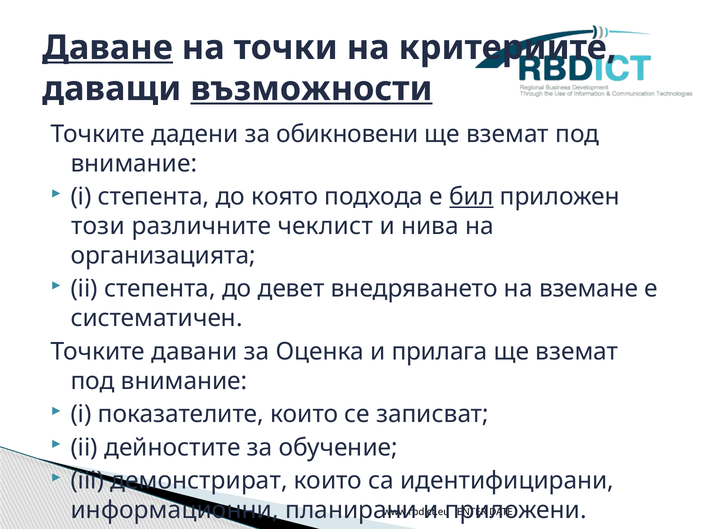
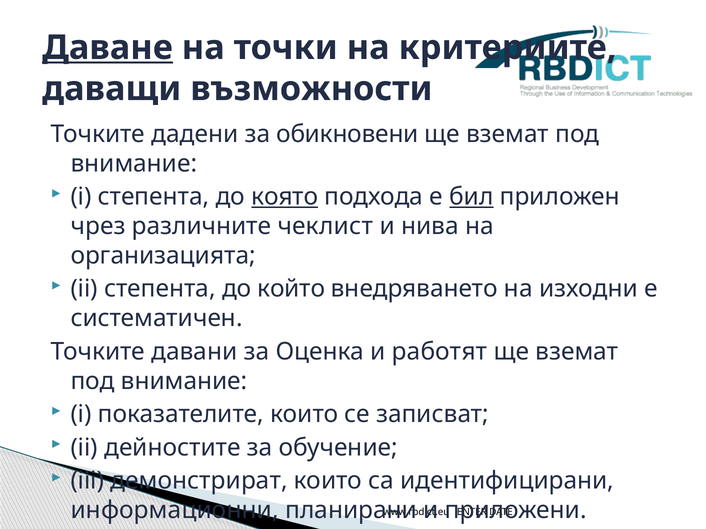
възможности underline: present -> none
която underline: none -> present
този: този -> чрез
девет: девет -> който
вземане: вземане -> изходни
прилага: прилага -> работят
